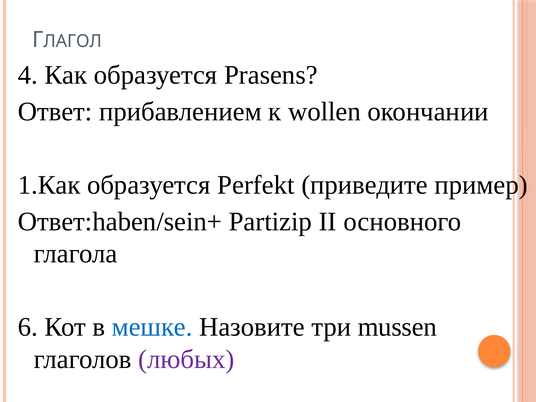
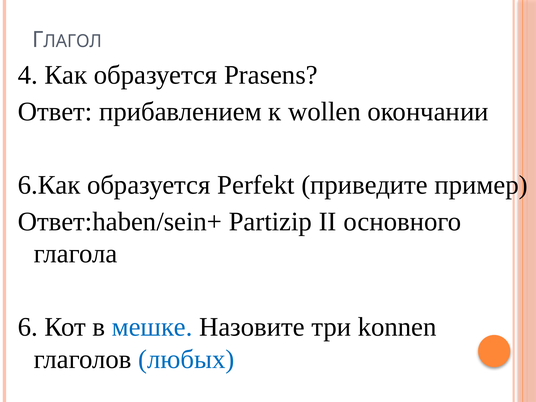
1.Как: 1.Как -> 6.Как
mussen: mussen -> konnen
любых colour: purple -> blue
